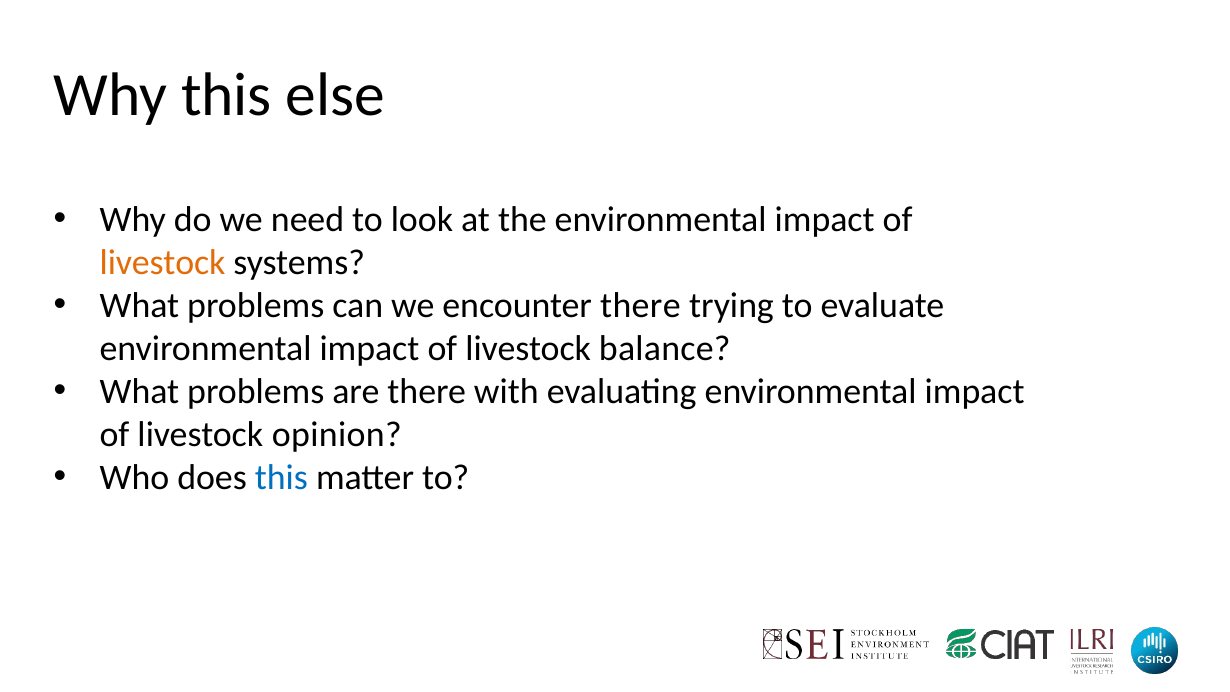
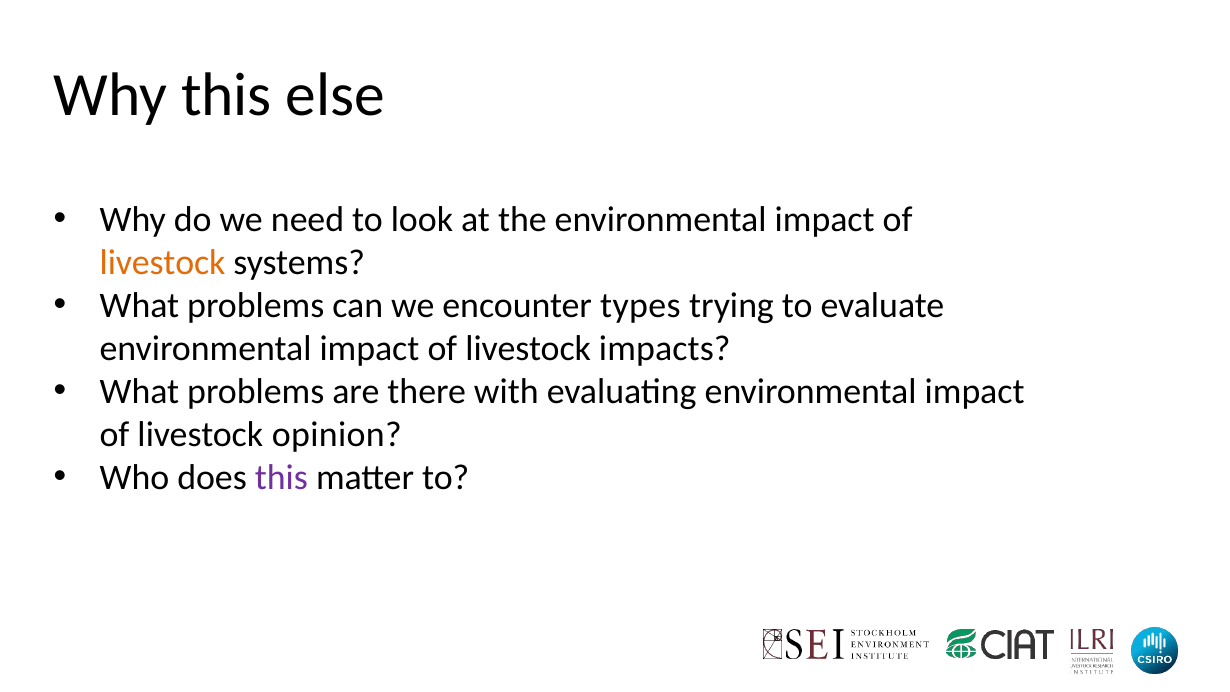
encounter there: there -> types
balance: balance -> impacts
this at (281, 478) colour: blue -> purple
